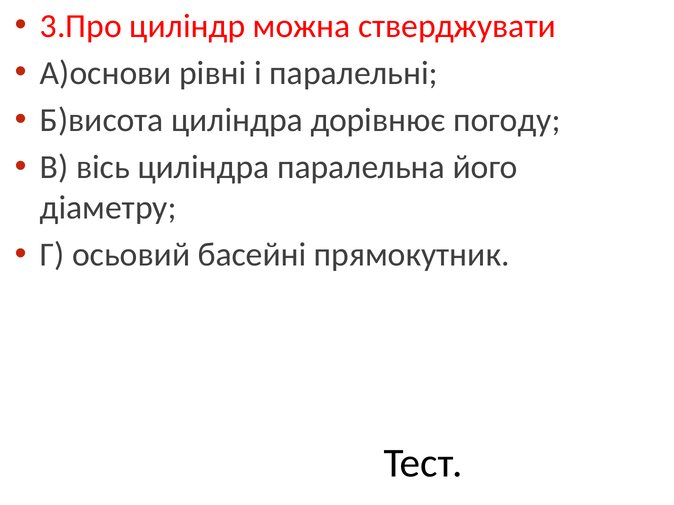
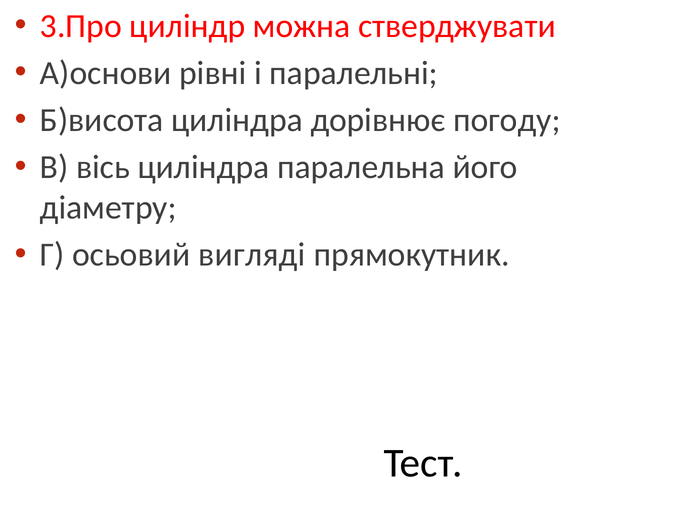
басейні: басейні -> вигляді
